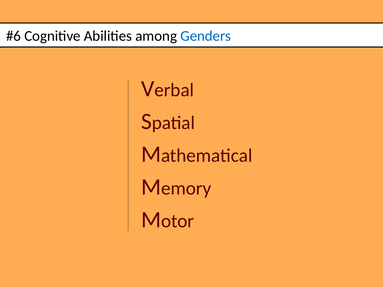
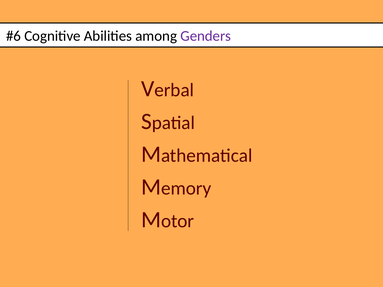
Genders colour: blue -> purple
